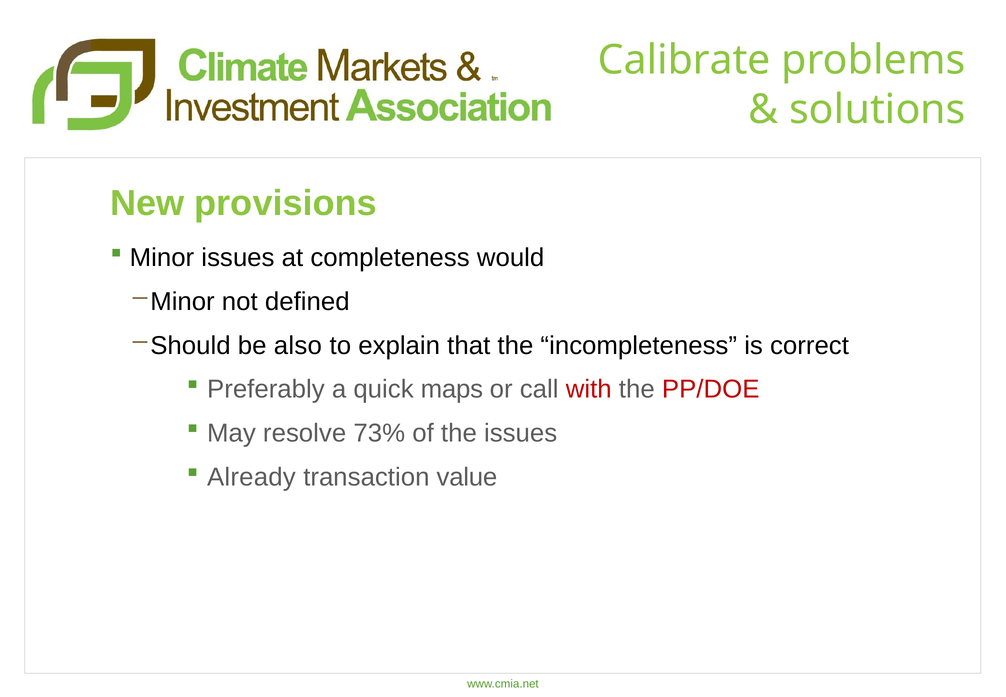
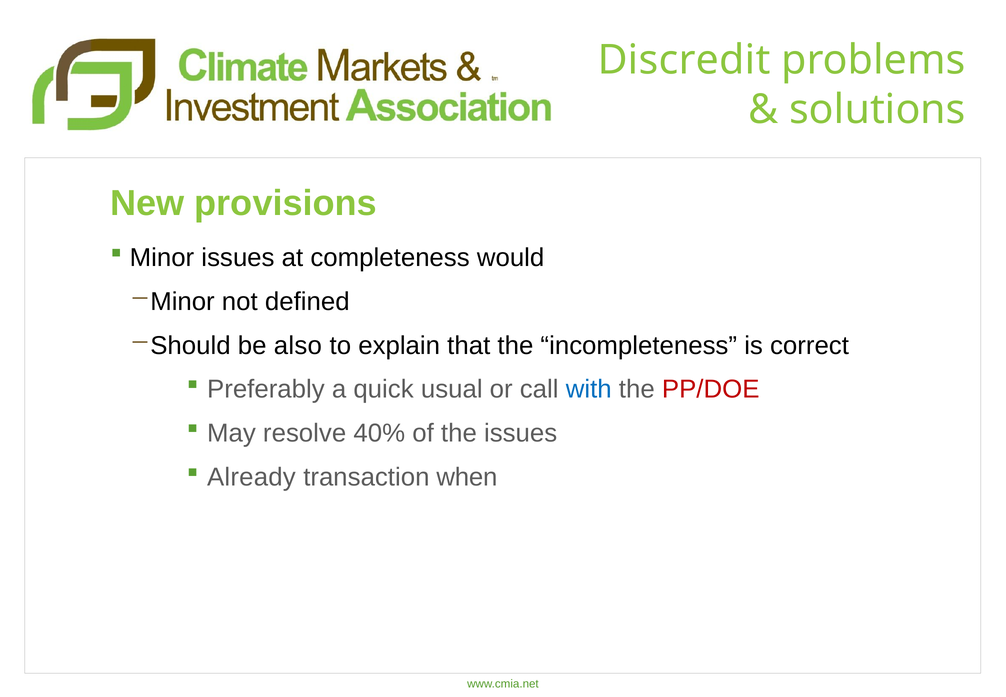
Calibrate: Calibrate -> Discredit
maps: maps -> usual
with colour: red -> blue
73%: 73% -> 40%
value: value -> when
